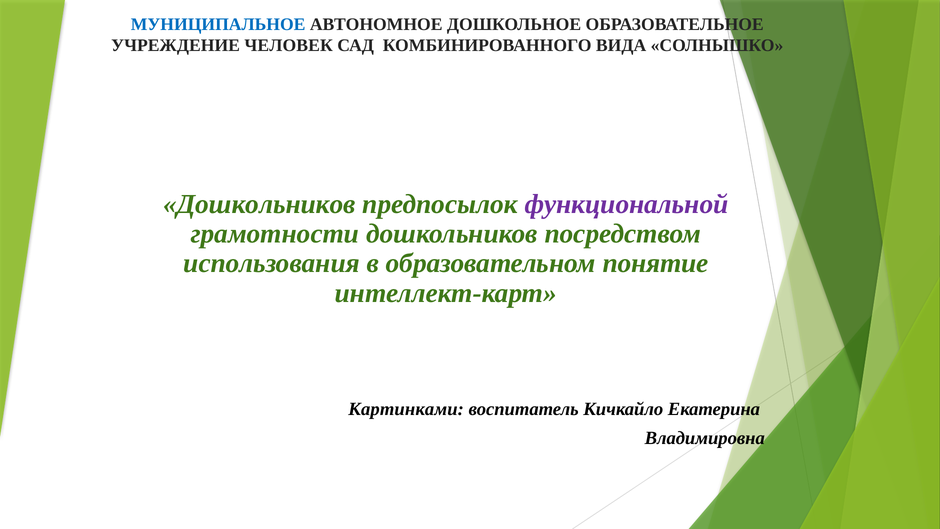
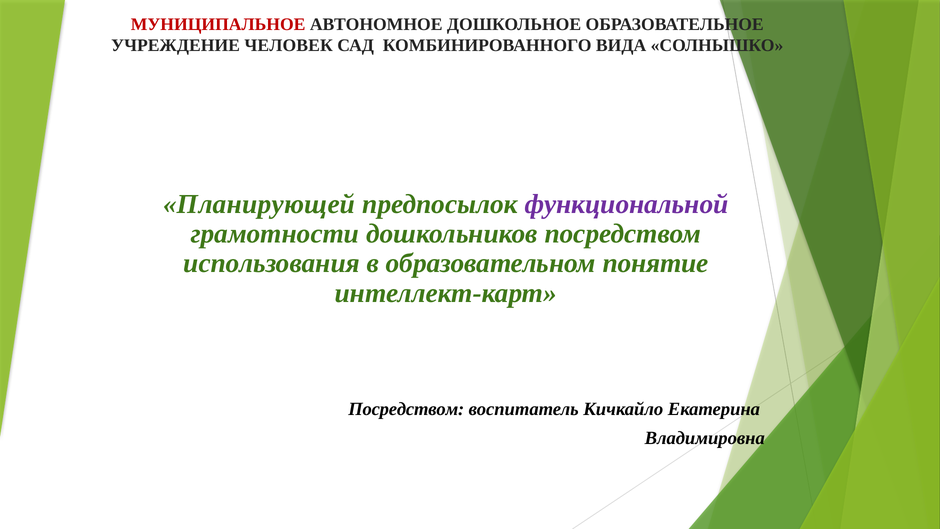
МУНИЦИПАЛЬНОЕ colour: blue -> red
Дошкольников at (259, 204): Дошкольников -> Планирующей
Картинками at (406, 409): Картинками -> Посредством
